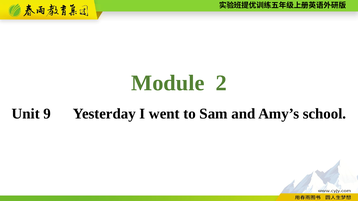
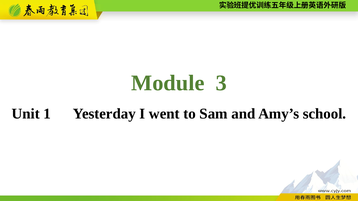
2: 2 -> 3
9: 9 -> 1
